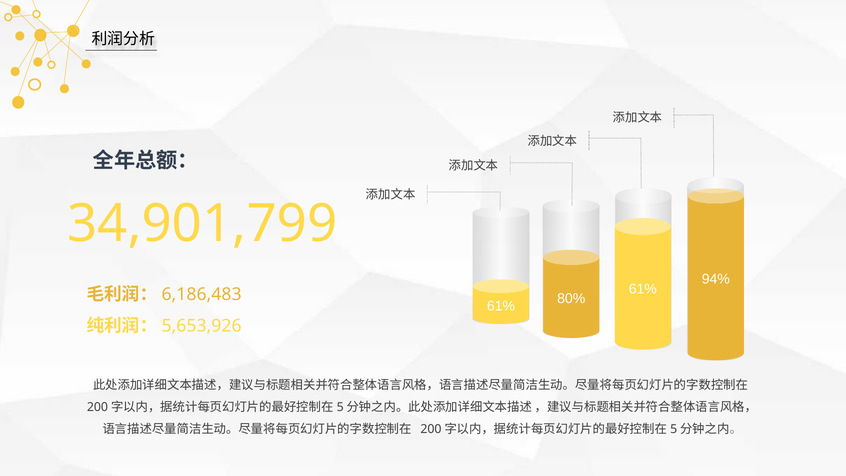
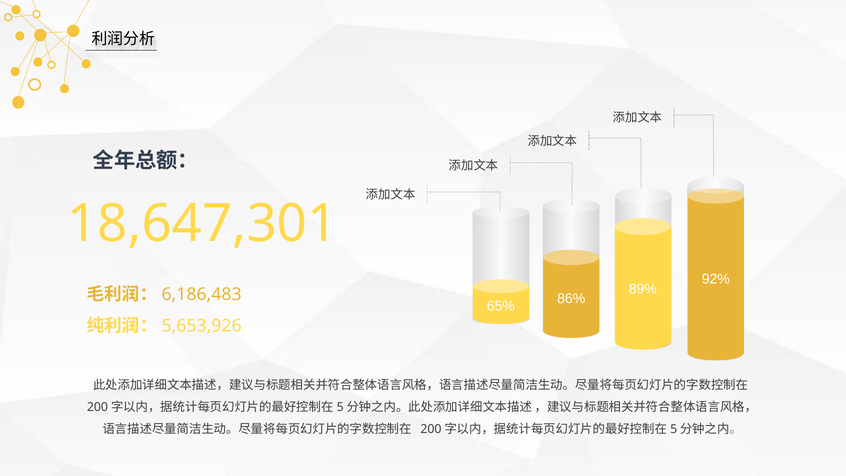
34,901,799: 34,901,799 -> 18,647,301
94%: 94% -> 92%
61% at (643, 289): 61% -> 89%
80%: 80% -> 86%
61% at (501, 306): 61% -> 65%
